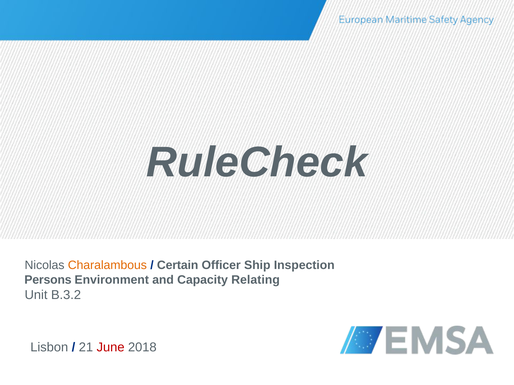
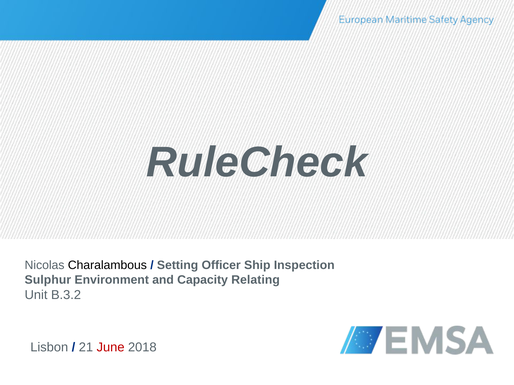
Charalambous colour: orange -> black
Certain: Certain -> Setting
Persons: Persons -> Sulphur
